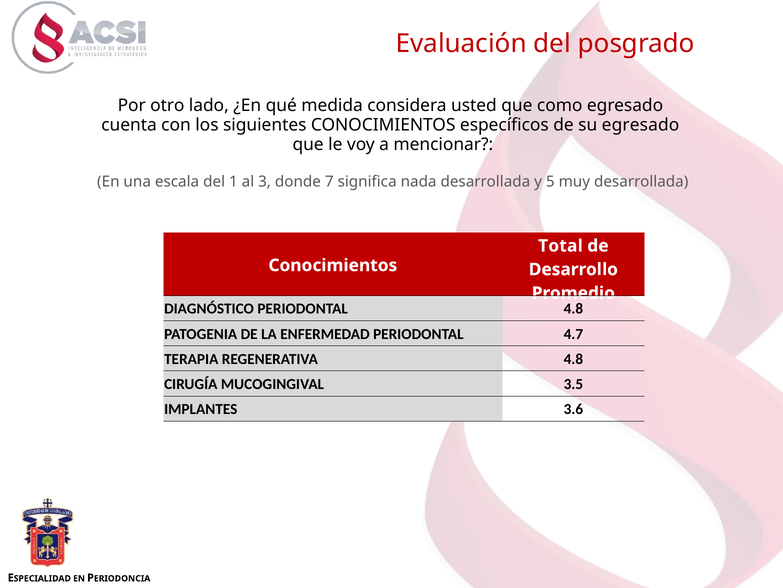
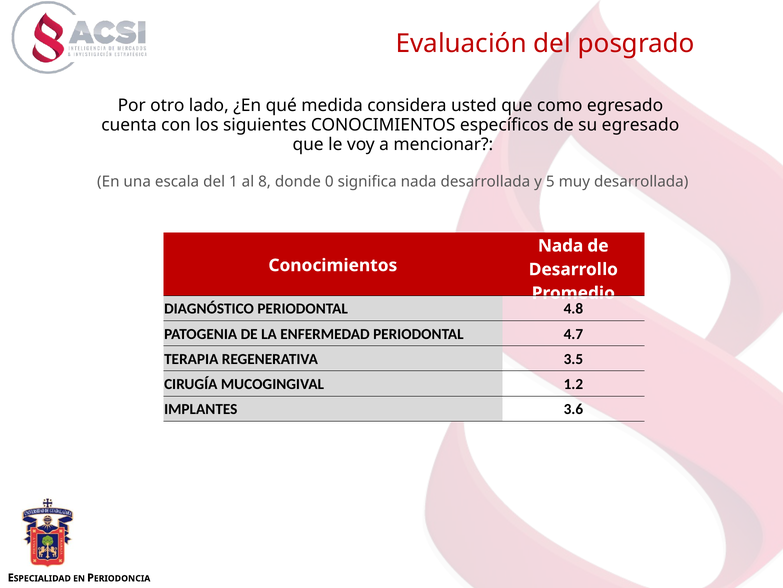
3: 3 -> 8
7: 7 -> 0
Total at (560, 246): Total -> Nada
REGENERATIVA 4.8: 4.8 -> 3.5
3.5: 3.5 -> 1.2
